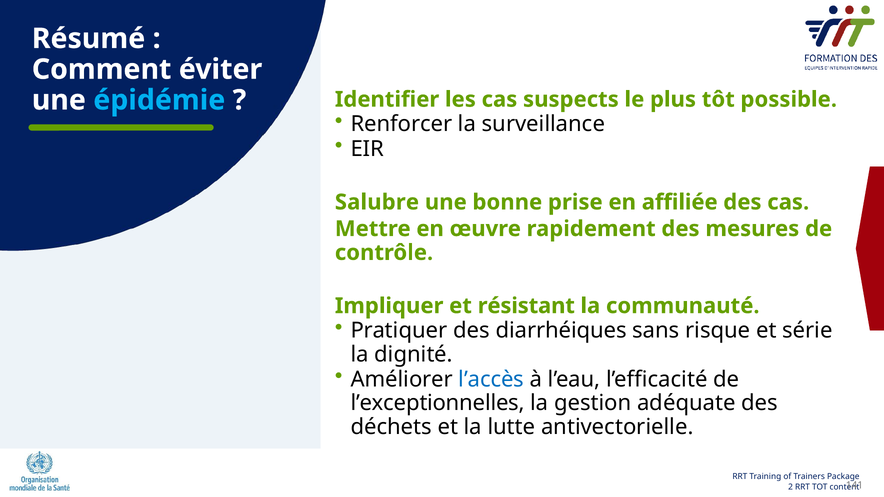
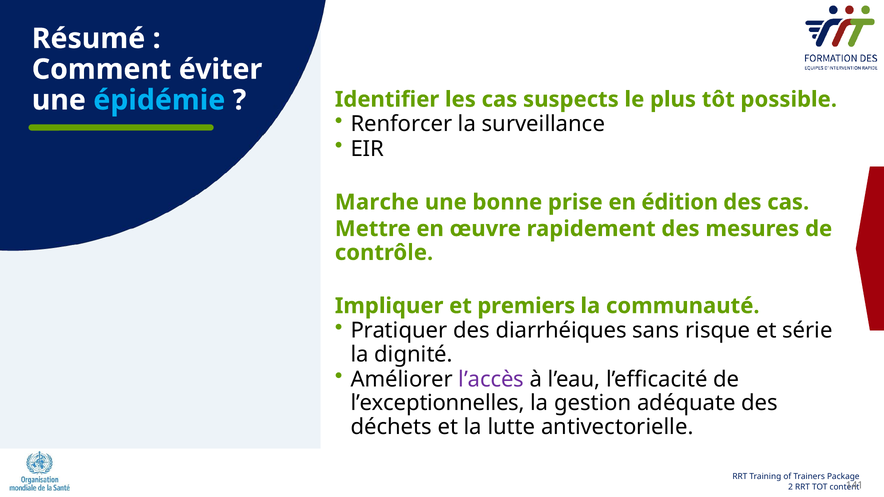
Salubre: Salubre -> Marche
affiliée: affiliée -> édition
résistant: résistant -> premiers
l’accès colour: blue -> purple
